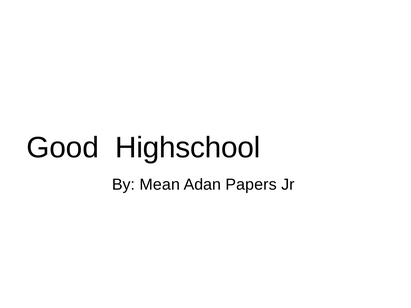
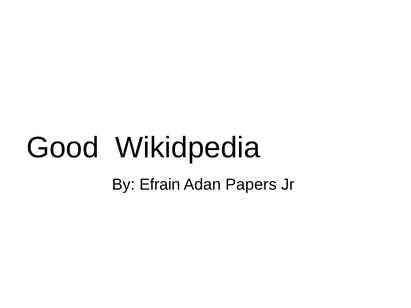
Highschool: Highschool -> Wikidpedia
Mean: Mean -> Efrain
